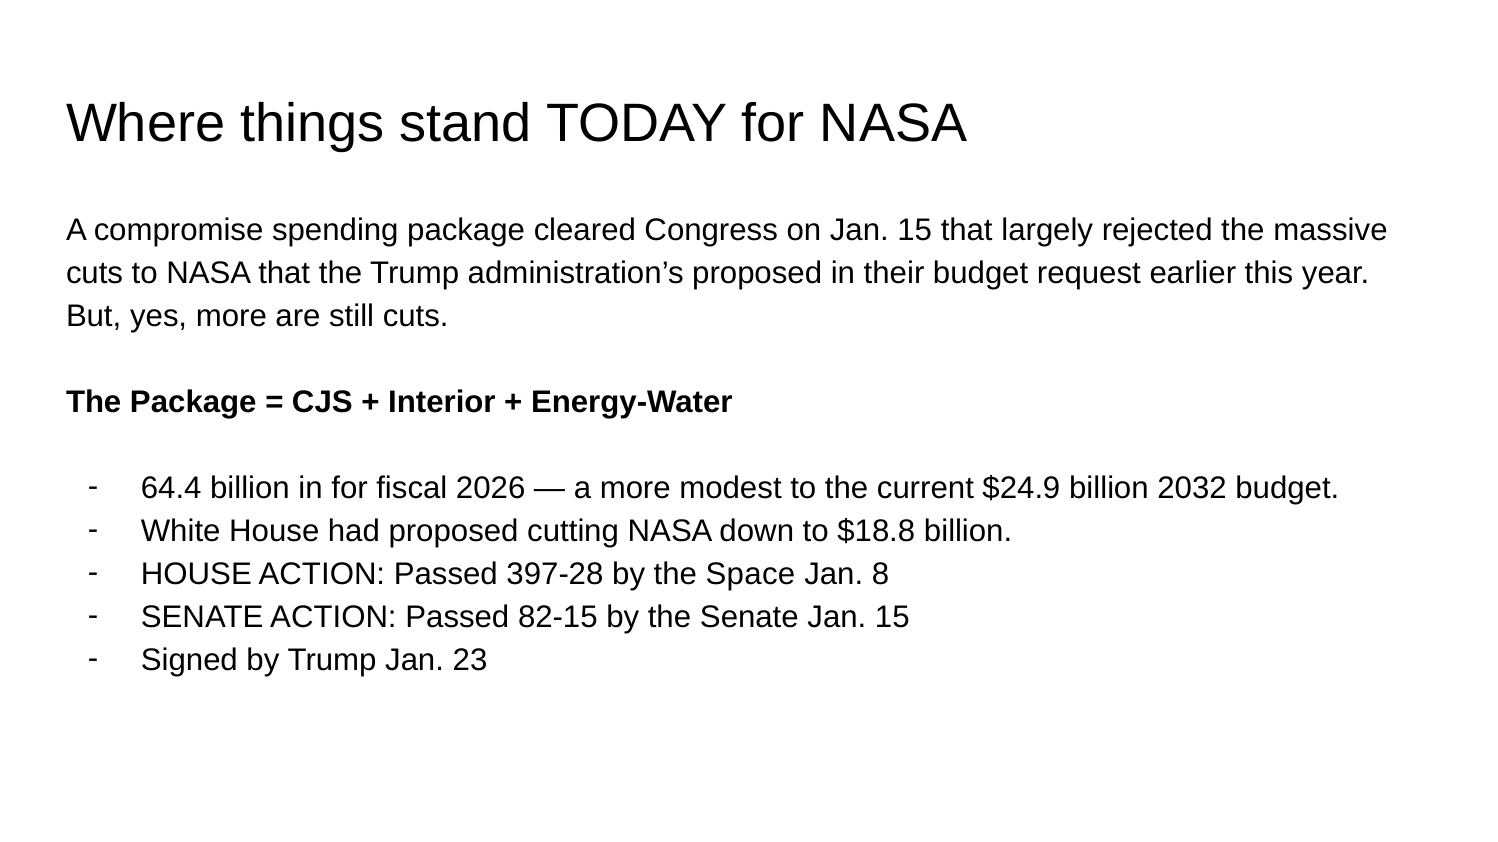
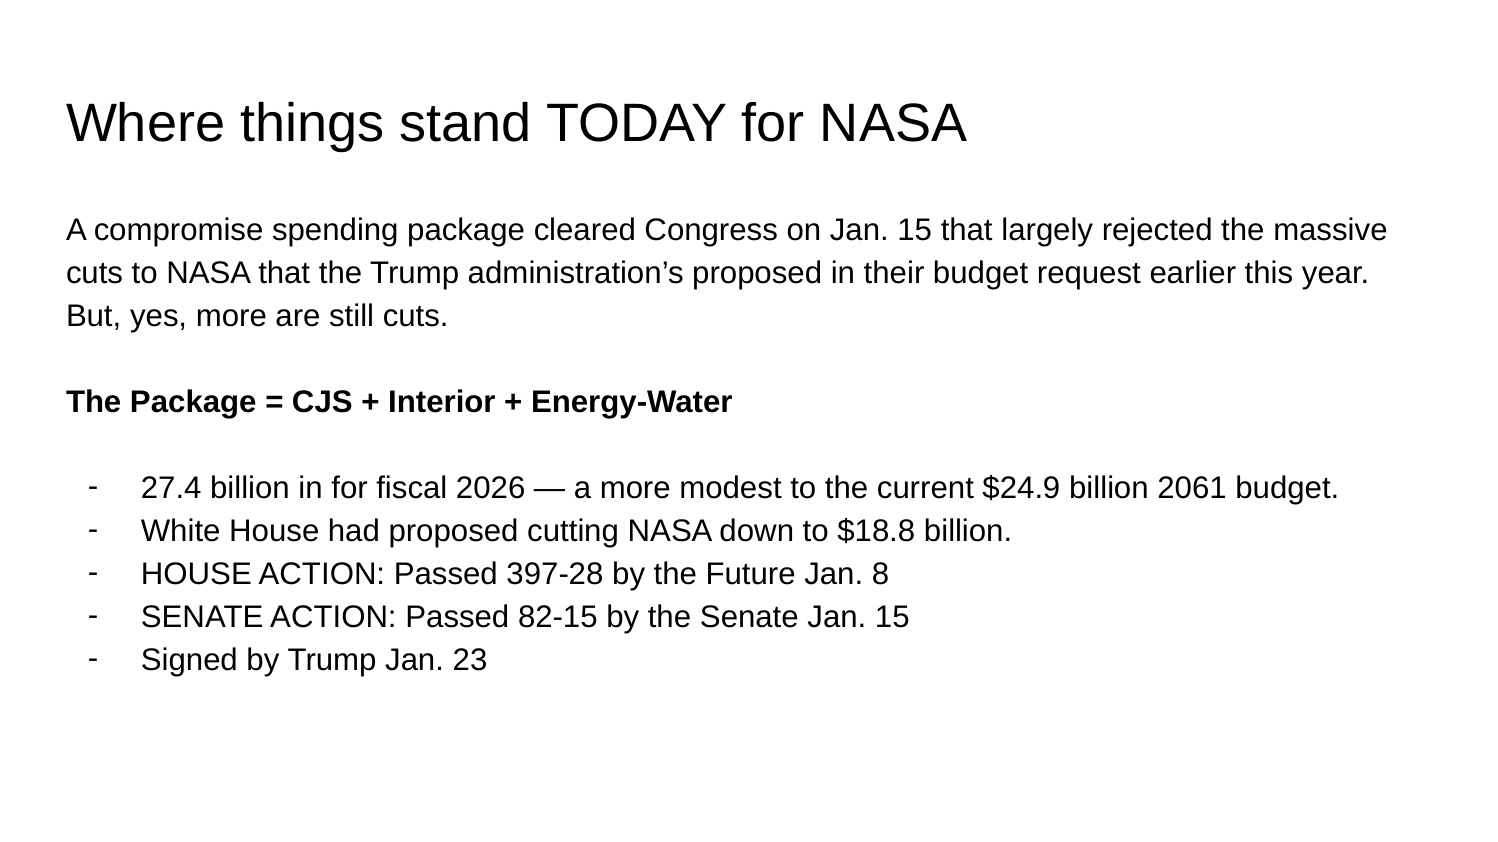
64.4: 64.4 -> 27.4
2032: 2032 -> 2061
Space: Space -> Future
